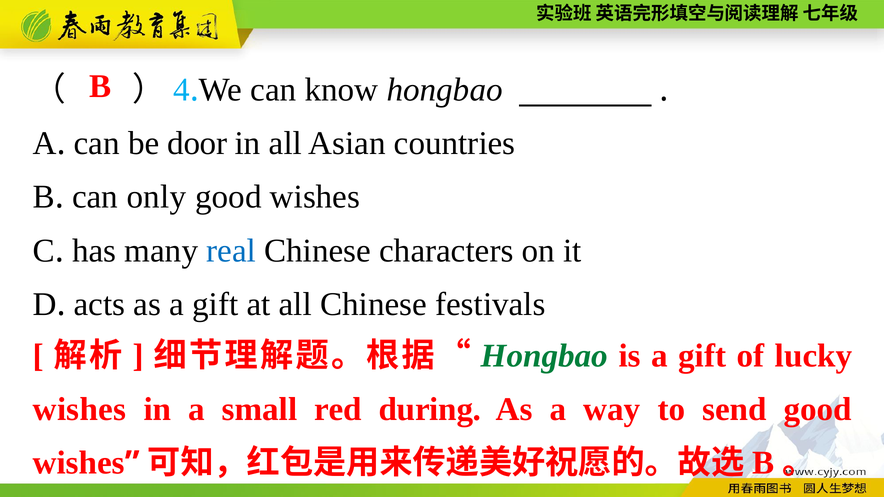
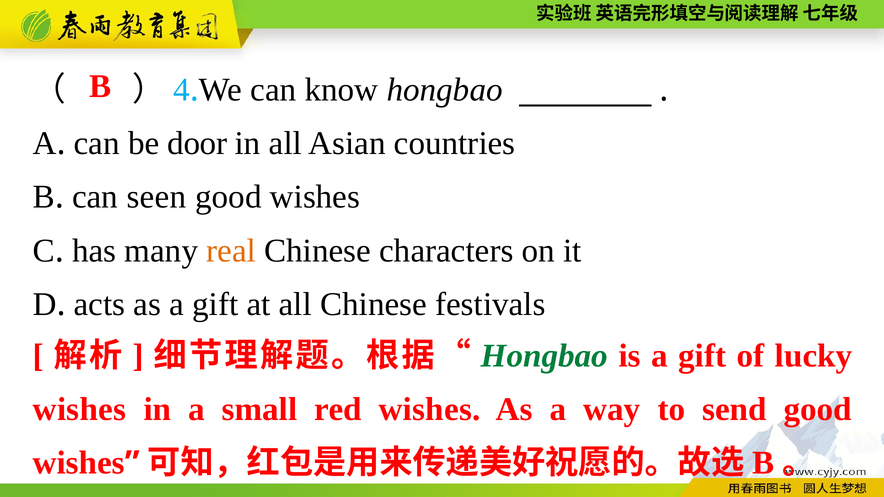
only: only -> seen
real colour: blue -> orange
red during: during -> wishes
